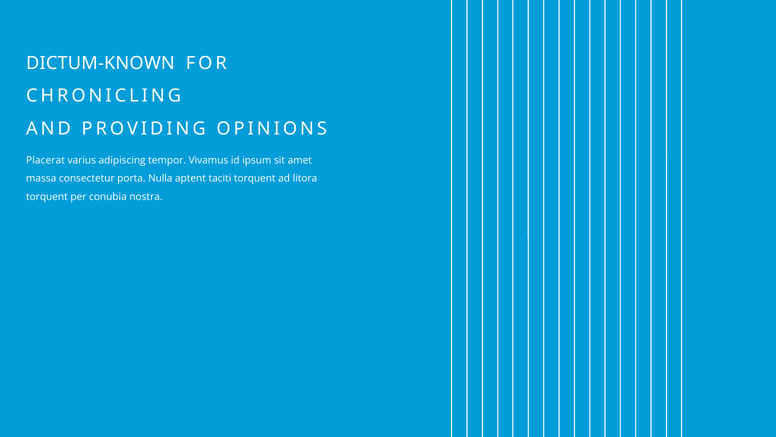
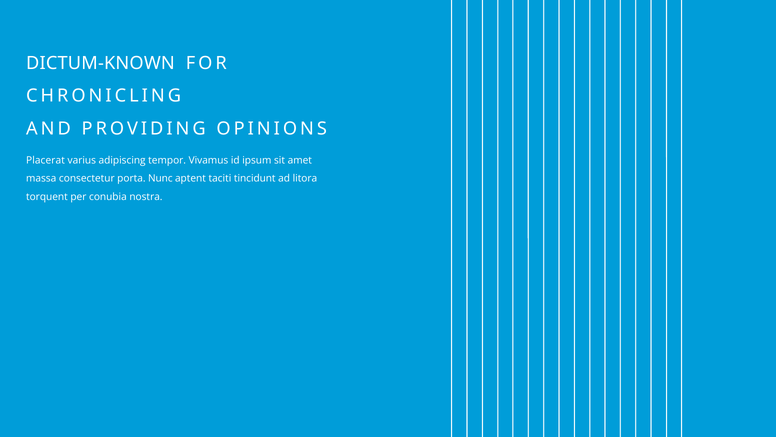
Nulla: Nulla -> Nunc
taciti torquent: torquent -> tincidunt
